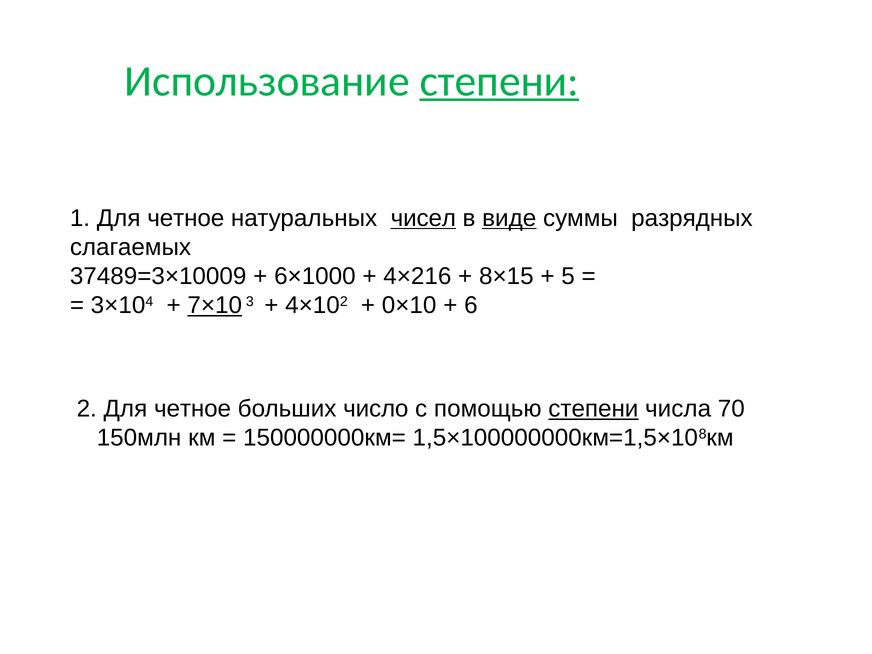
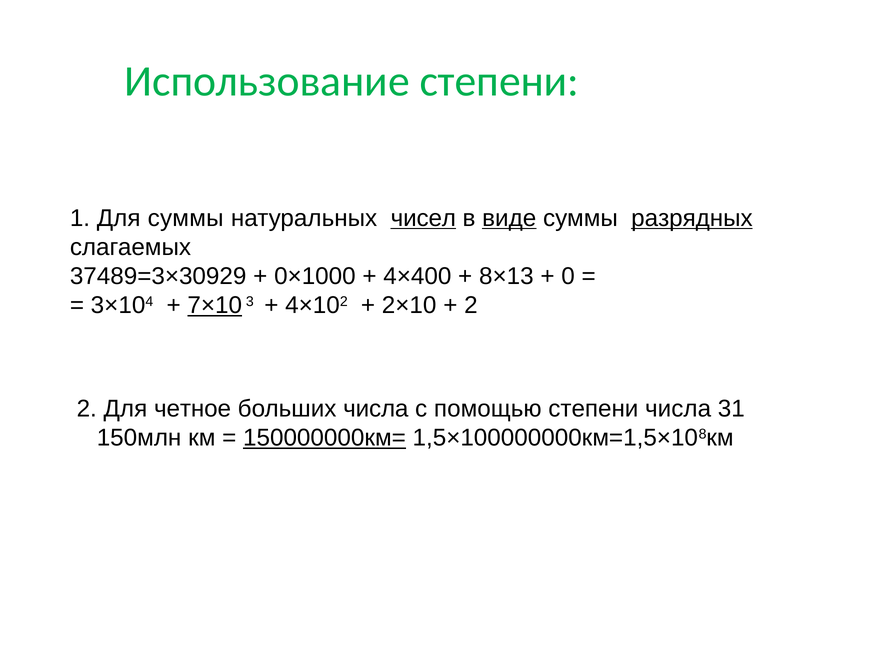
степени at (499, 81) underline: present -> none
1 Для четное: четное -> суммы
разрядных underline: none -> present
37489=3×10009: 37489=3×10009 -> 37489=3×30929
6×1000: 6×1000 -> 0×1000
4×216: 4×216 -> 4×400
8×15: 8×15 -> 8×13
5: 5 -> 0
0×10: 0×10 -> 2×10
6 at (471, 305): 6 -> 2
больших число: число -> числа
степени at (593, 409) underline: present -> none
70: 70 -> 31
150000000км= underline: none -> present
